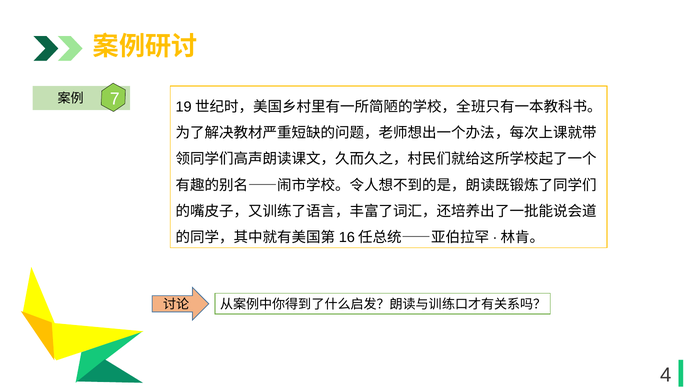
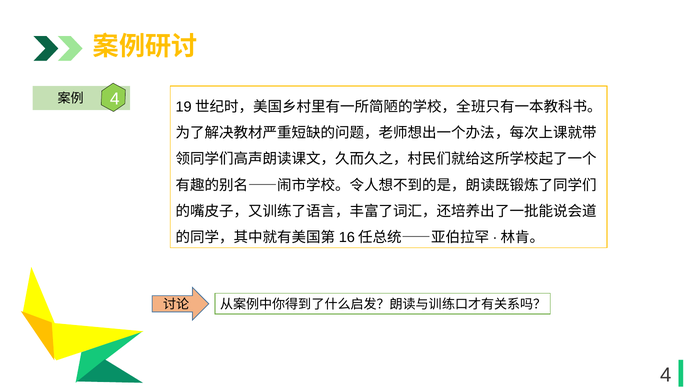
7 at (115, 99): 7 -> 4
